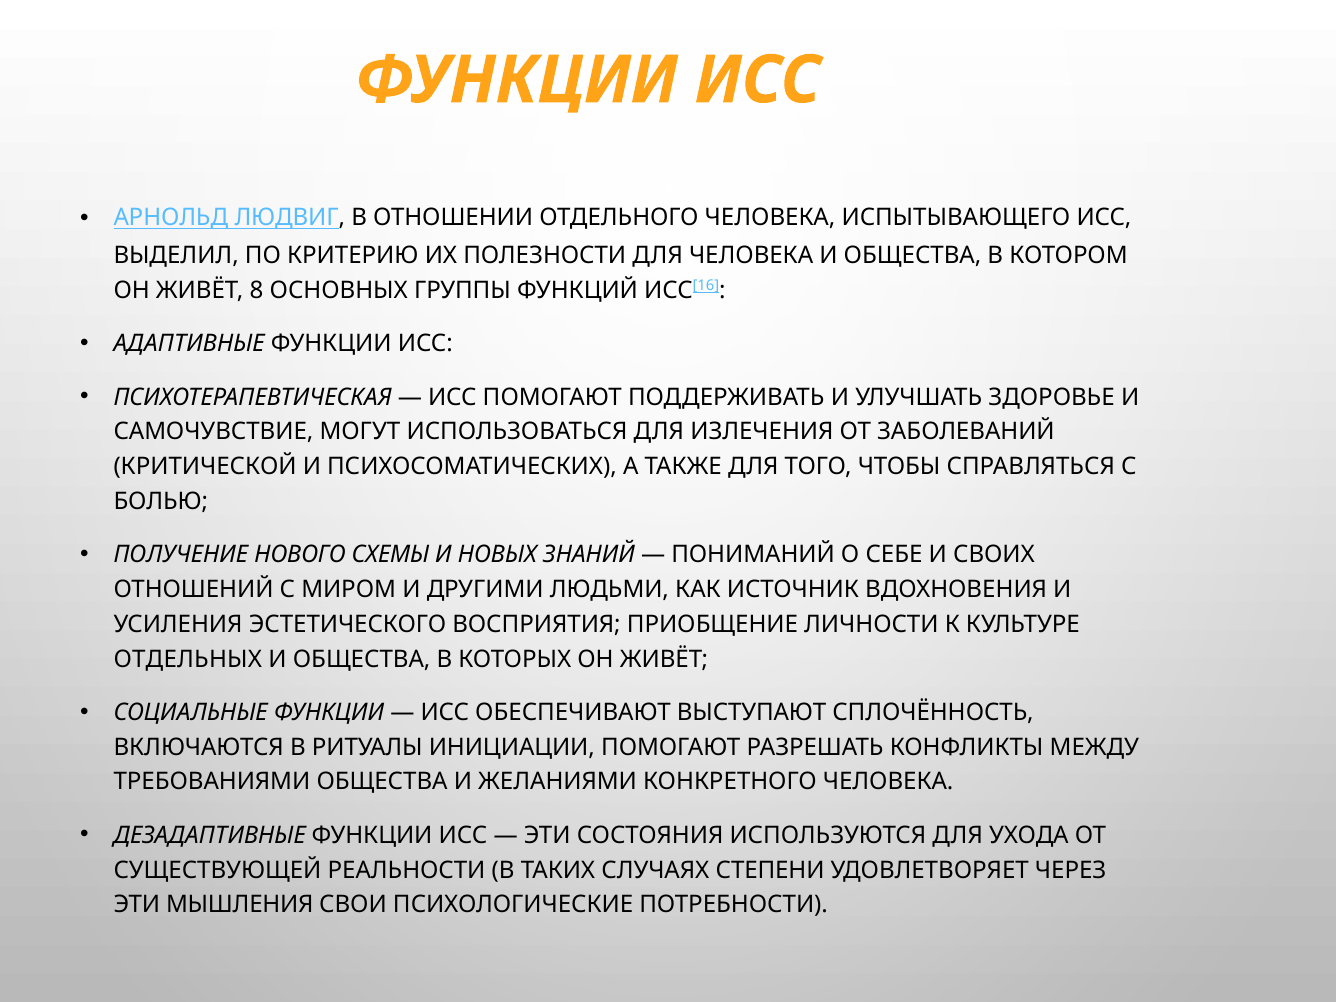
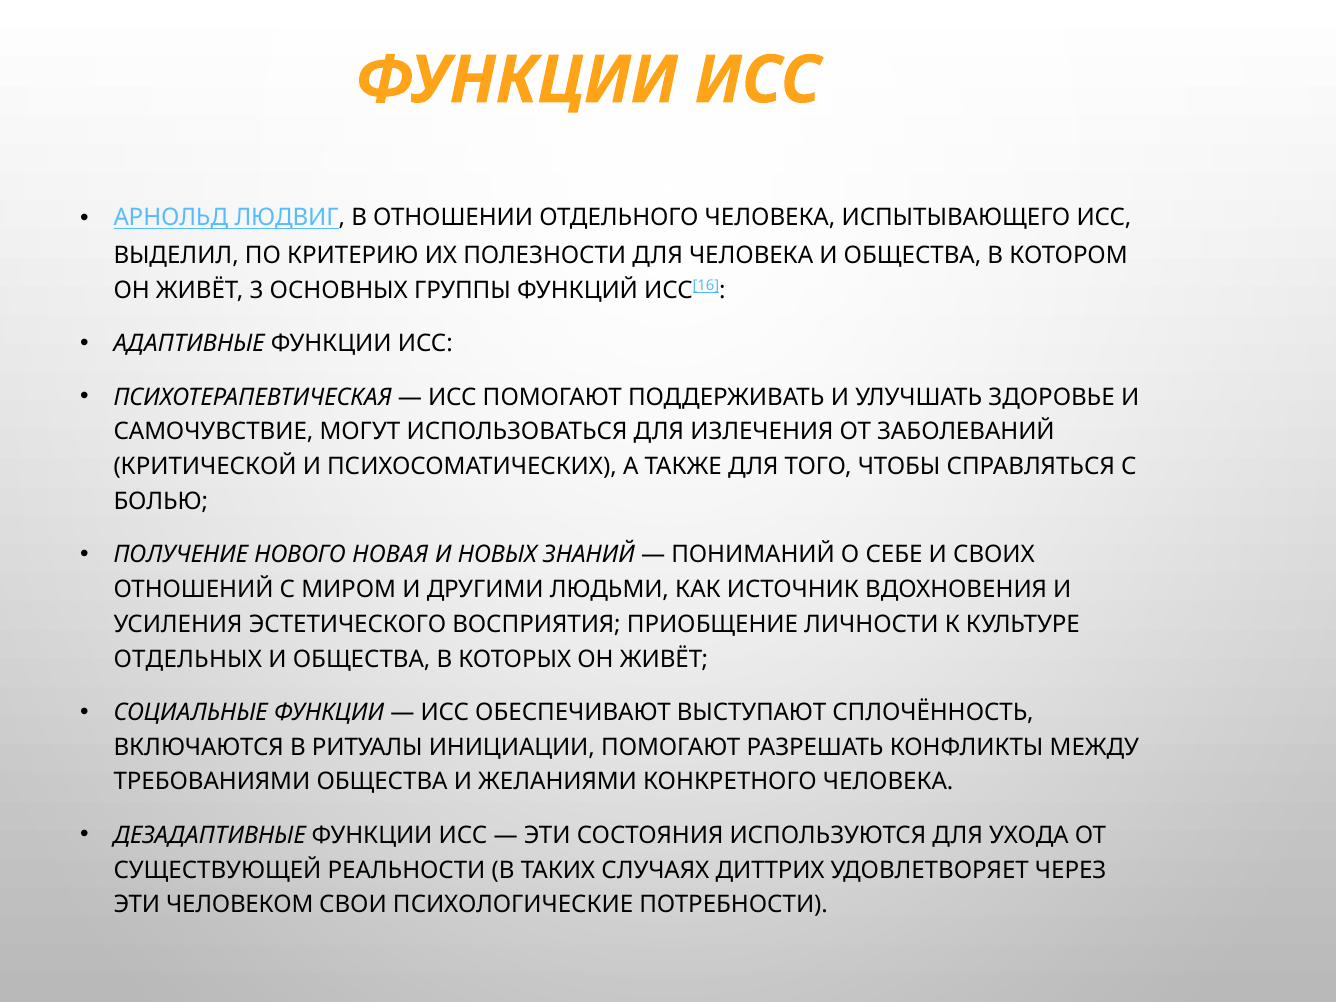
8: 8 -> 3
СХЕМЫ: СХЕМЫ -> НОВАЯ
СТЕПЕНИ: СТЕПЕНИ -> ДИТТРИХ
МЫШЛЕНИЯ: МЫШЛЕНИЯ -> ЧЕЛОВЕКОМ
